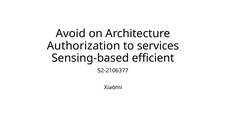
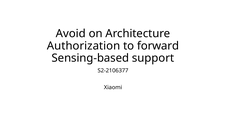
services: services -> forward
efficient: efficient -> support
